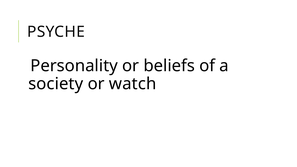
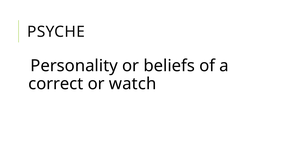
society: society -> correct
